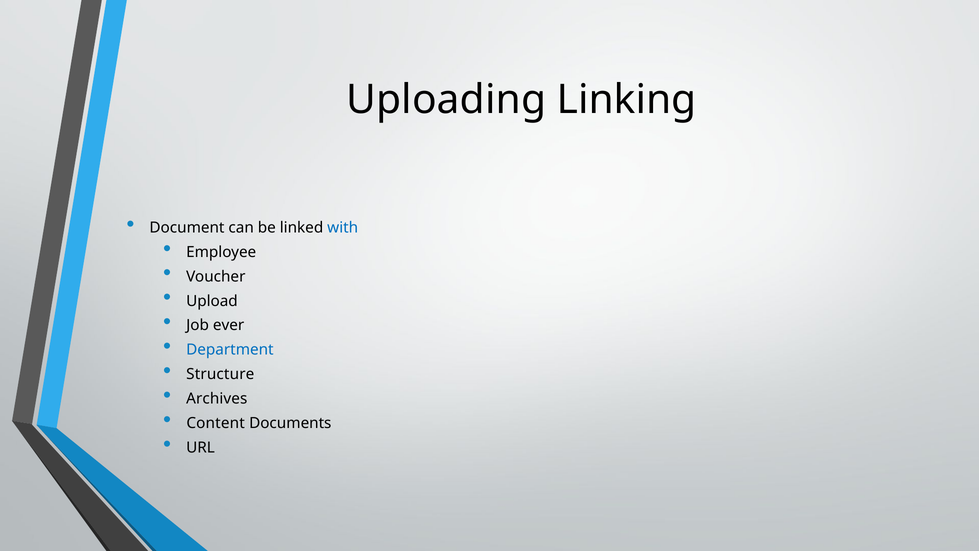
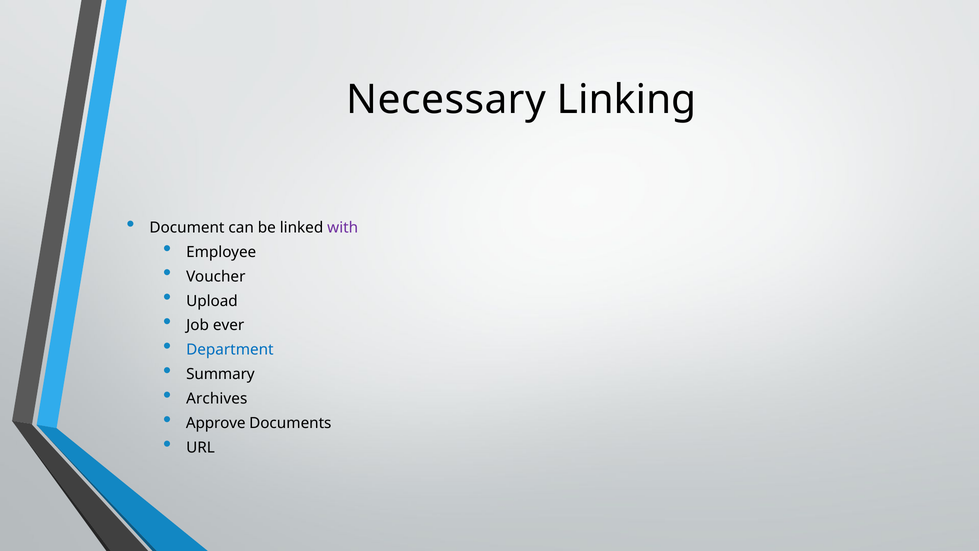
Uploading: Uploading -> Necessary
with colour: blue -> purple
Structure: Structure -> Summary
Content: Content -> Approve
